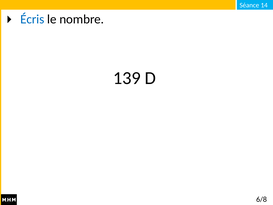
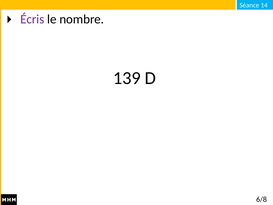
Écris colour: blue -> purple
